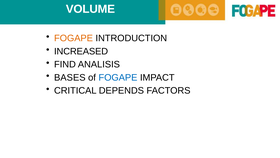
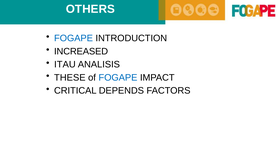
VOLUME: VOLUME -> OTHERS
FOGAPE at (73, 38) colour: orange -> blue
FIND: FIND -> ITAU
BASES: BASES -> THESE
